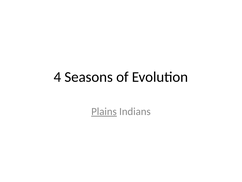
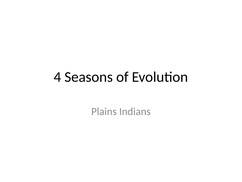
Plains underline: present -> none
